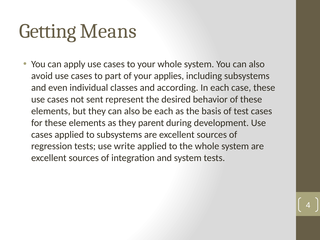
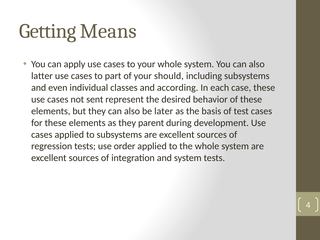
avoid: avoid -> latter
applies: applies -> should
be each: each -> later
write: write -> order
